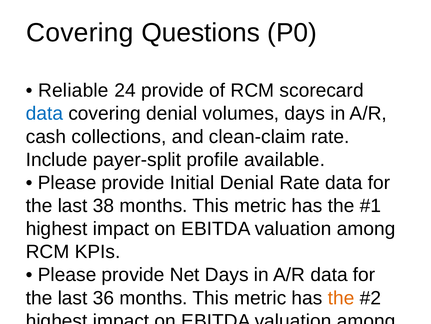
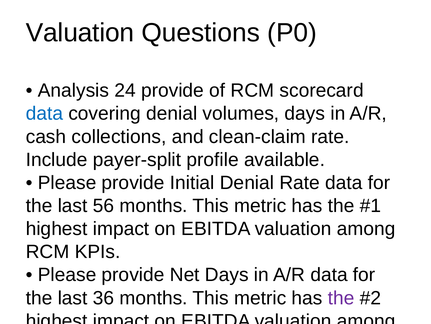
Covering at (80, 33): Covering -> Valuation
Reliable: Reliable -> Analysis
38: 38 -> 56
the at (341, 297) colour: orange -> purple
